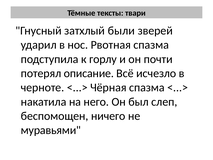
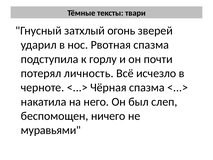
были: были -> огонь
описание: описание -> личность
